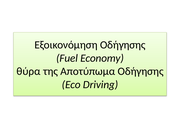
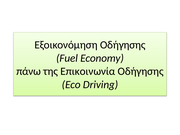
θύρα: θύρα -> πάνω
Αποτύπωμα: Αποτύπωμα -> Επικοινωνία
